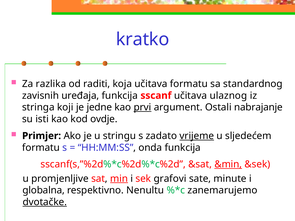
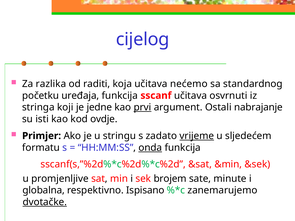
kratko: kratko -> cijelog
učitava formatu: formatu -> nećemo
zavisnih: zavisnih -> početku
ulaznog: ulaznog -> osvrnuti
onda underline: none -> present
&min underline: present -> none
min underline: present -> none
grafovi: grafovi -> brojem
Nenultu: Nenultu -> Ispisano
